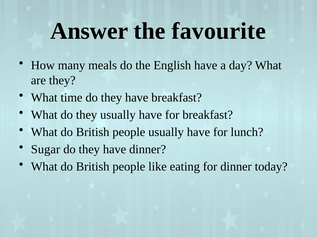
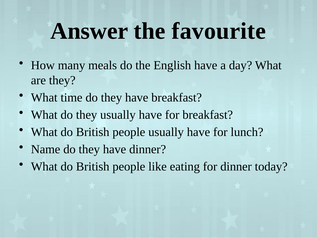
Sugar: Sugar -> Name
